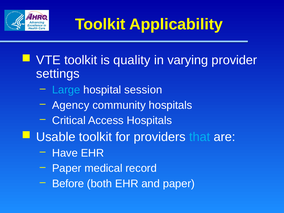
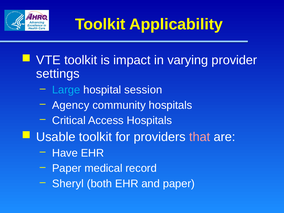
quality: quality -> impact
that colour: light blue -> pink
Before: Before -> Sheryl
